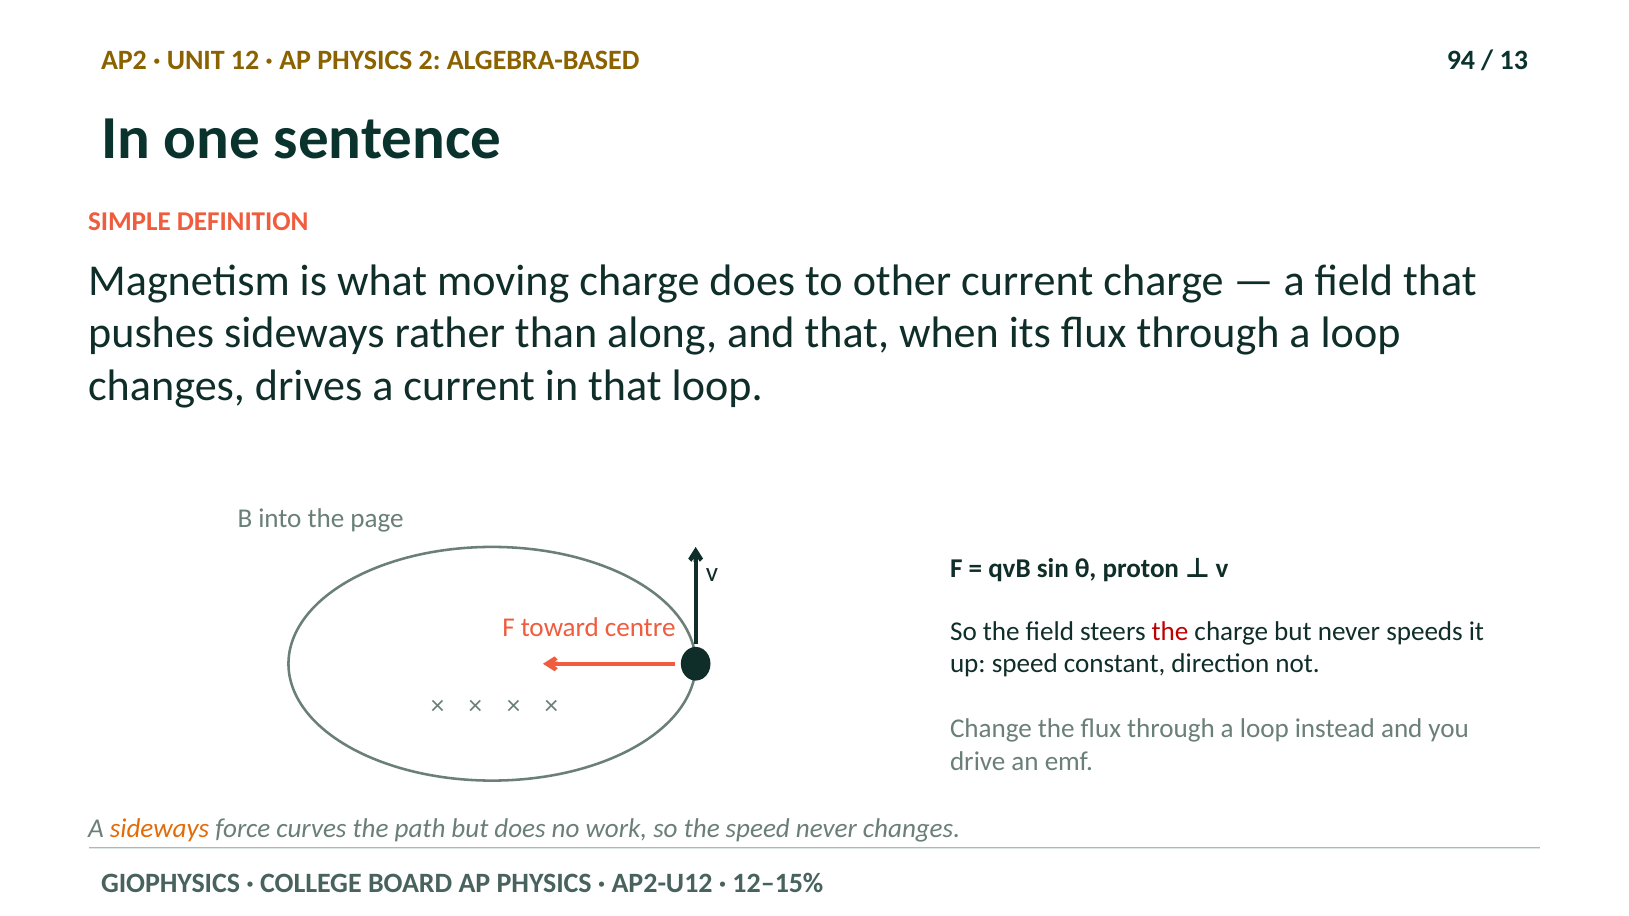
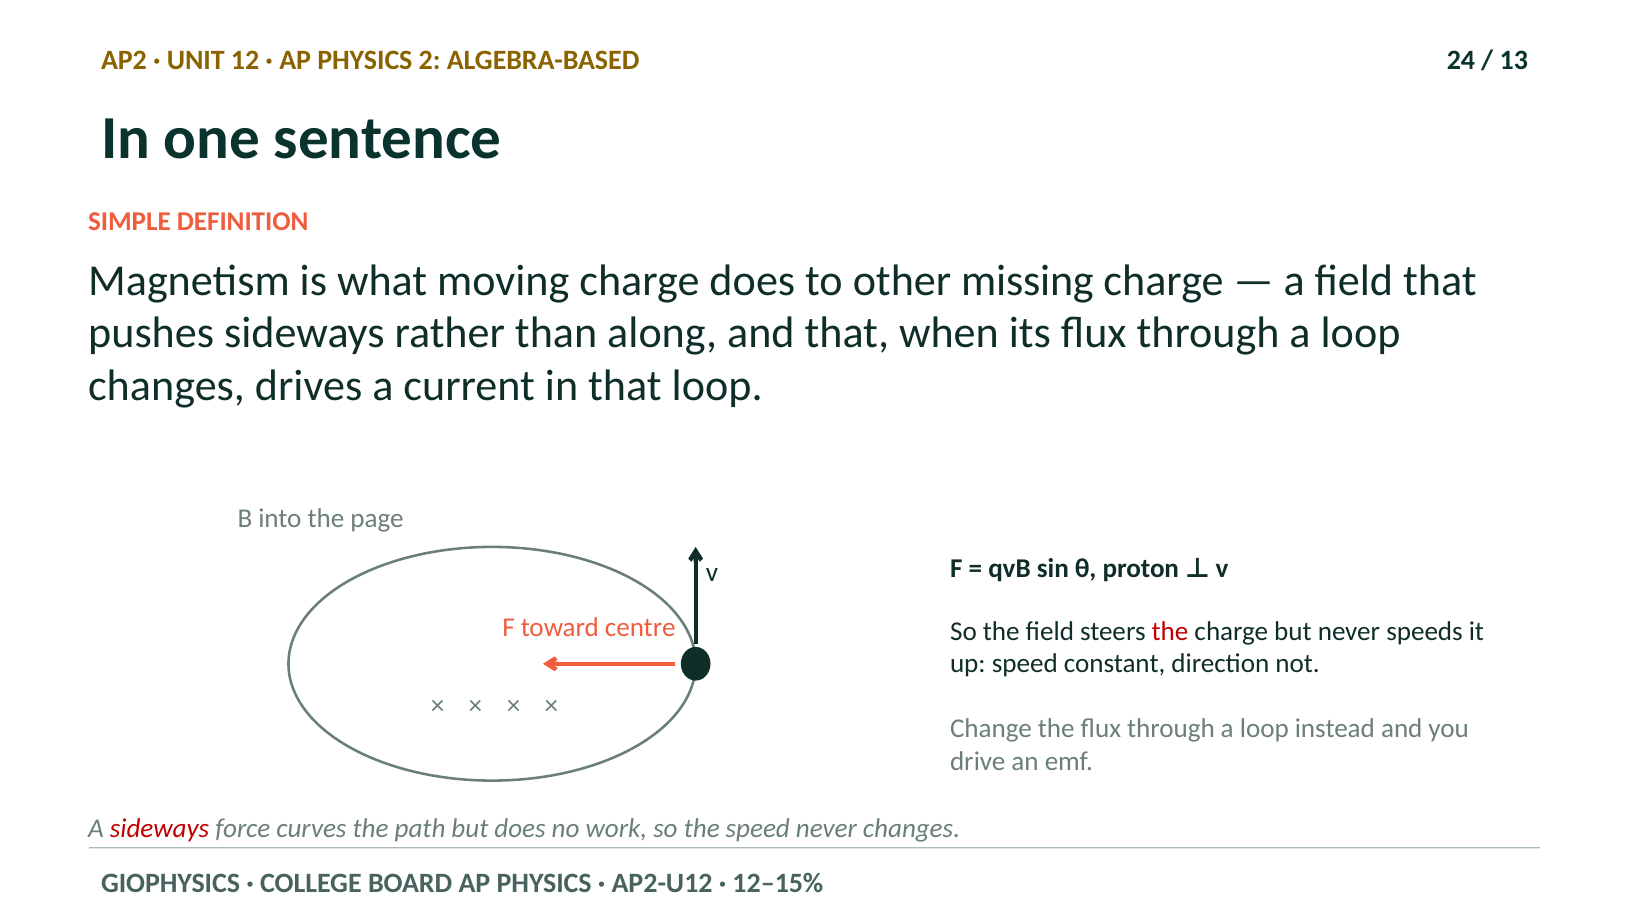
94: 94 -> 24
other current: current -> missing
sideways at (160, 829) colour: orange -> red
